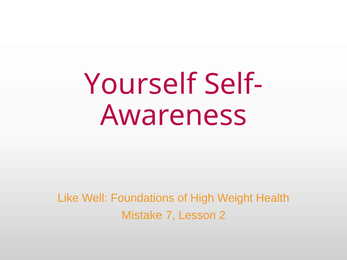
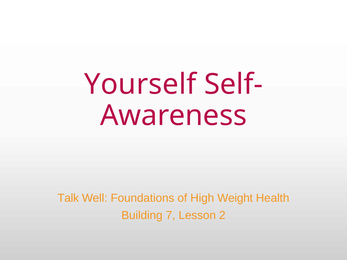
Like: Like -> Talk
Mistake: Mistake -> Building
